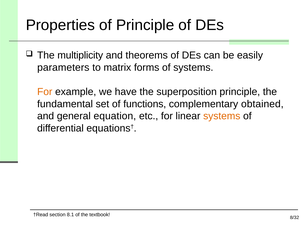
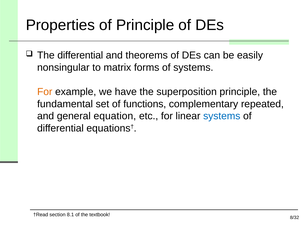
The multiplicity: multiplicity -> differential
parameters: parameters -> nonsingular
obtained: obtained -> repeated
systems at (222, 116) colour: orange -> blue
